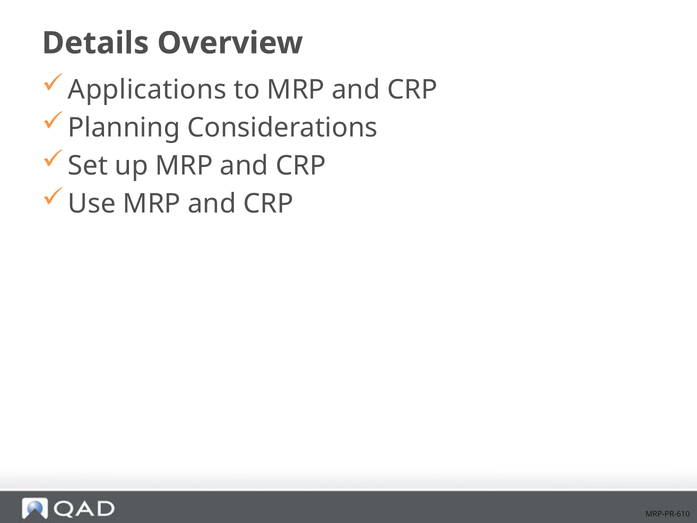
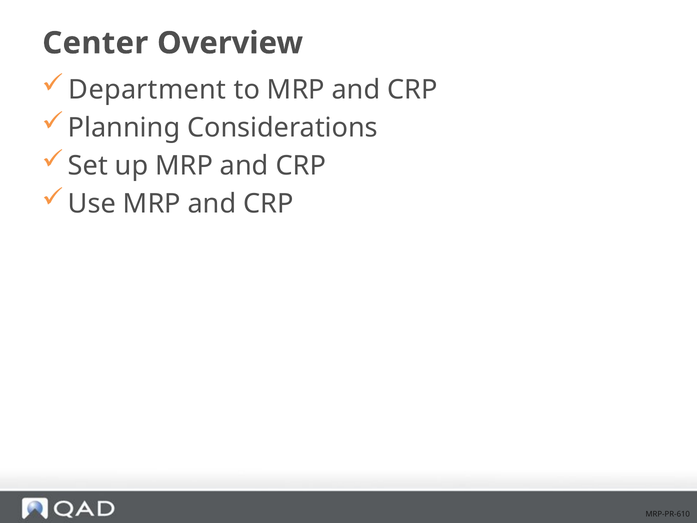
Details: Details -> Center
Applications: Applications -> Department
